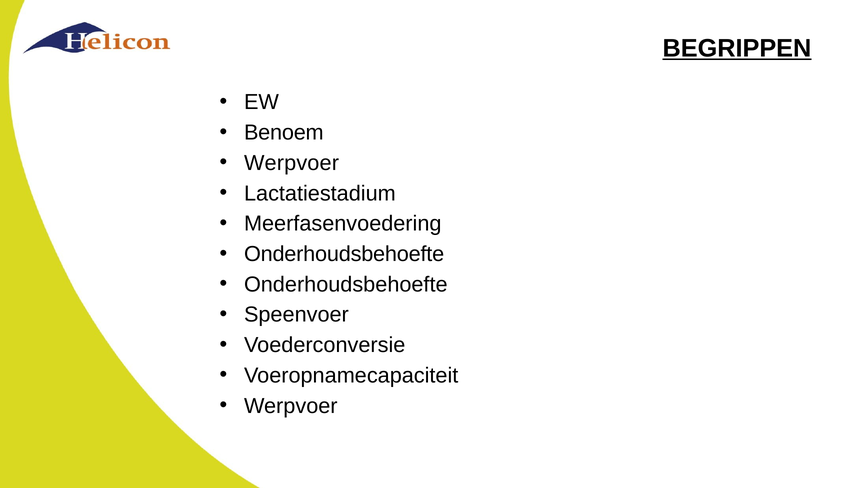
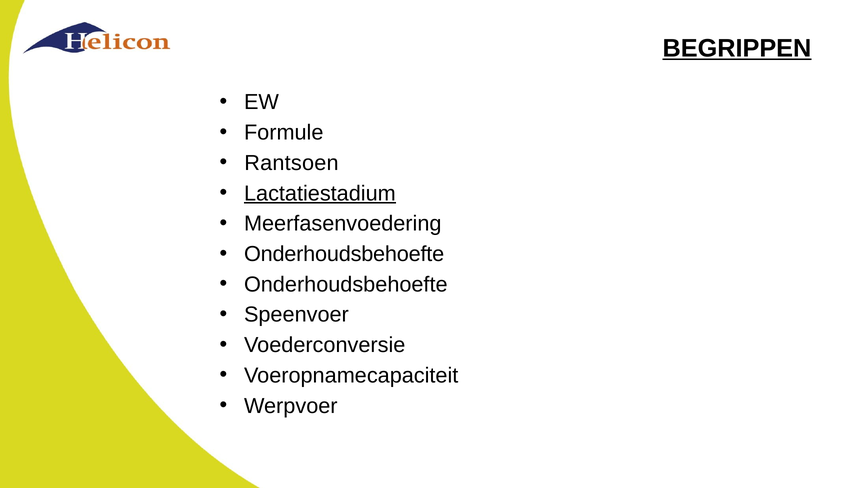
Benoem: Benoem -> Formule
Werpvoer at (292, 163): Werpvoer -> Rantsoen
Lactatiestadium underline: none -> present
